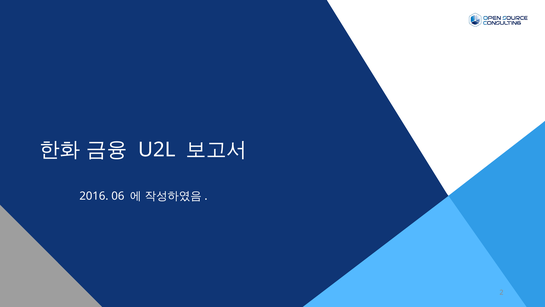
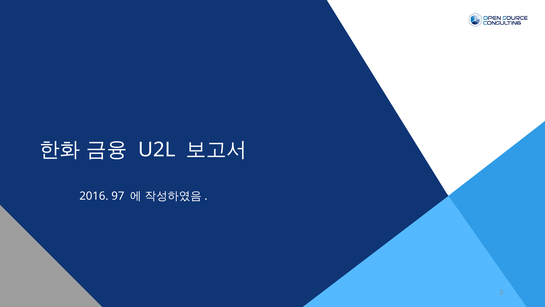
06: 06 -> 97
